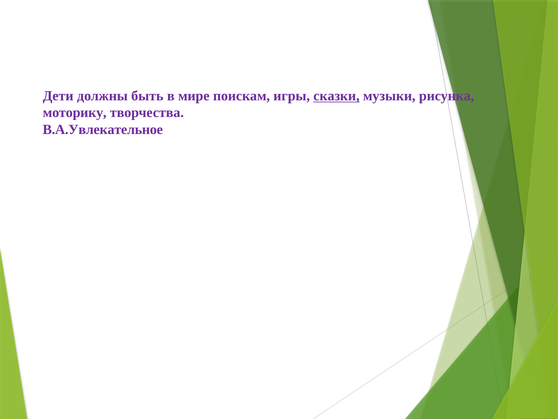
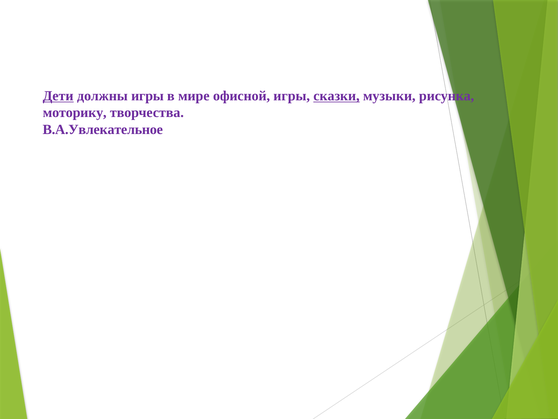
Дети underline: none -> present
должны быть: быть -> игры
поискам: поискам -> офисной
